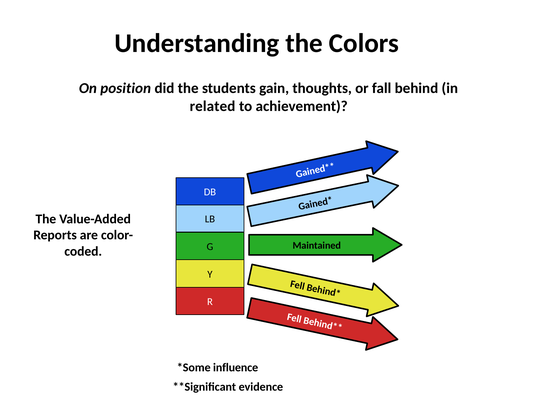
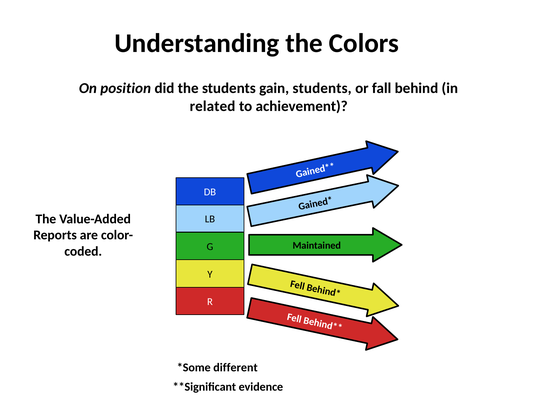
gain thoughts: thoughts -> students
influence: influence -> different
